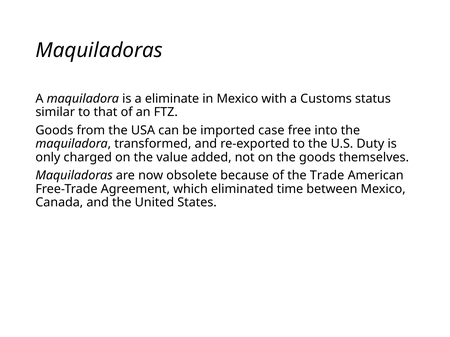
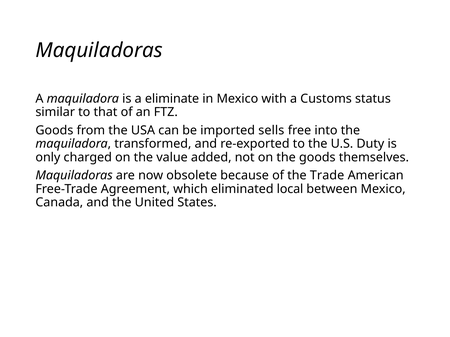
case: case -> sells
time: time -> local
